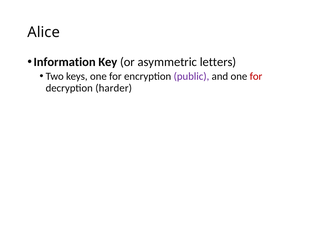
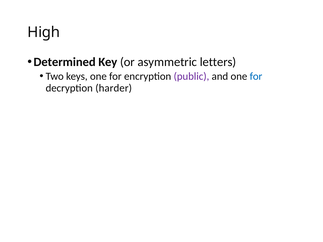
Alice: Alice -> High
Information: Information -> Determined
for at (256, 76) colour: red -> blue
